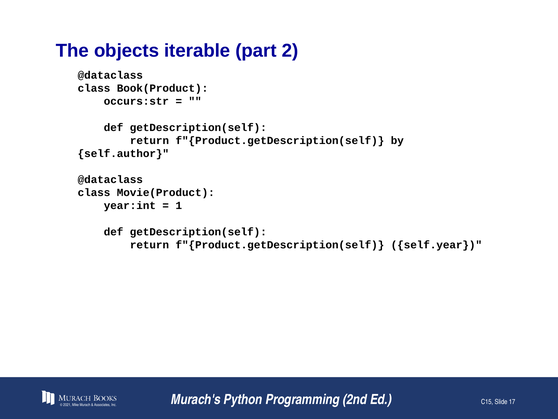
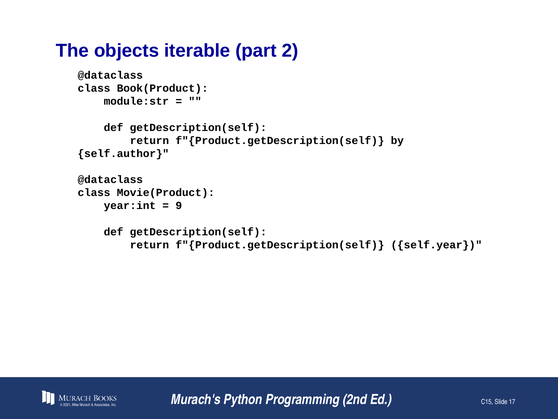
occurs:str: occurs:str -> module:str
1: 1 -> 9
